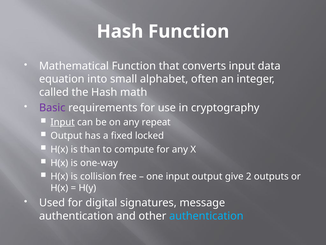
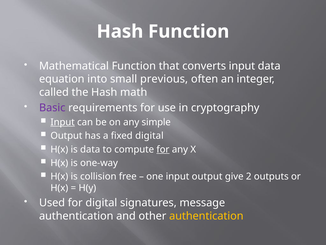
alphabet: alphabet -> previous
repeat: repeat -> simple
fixed locked: locked -> digital
is than: than -> data
for at (163, 149) underline: none -> present
authentication at (206, 216) colour: light blue -> yellow
